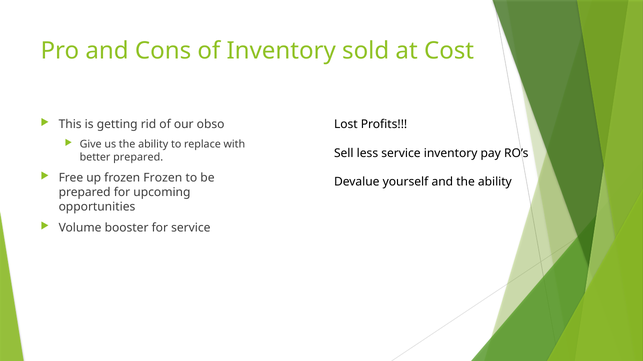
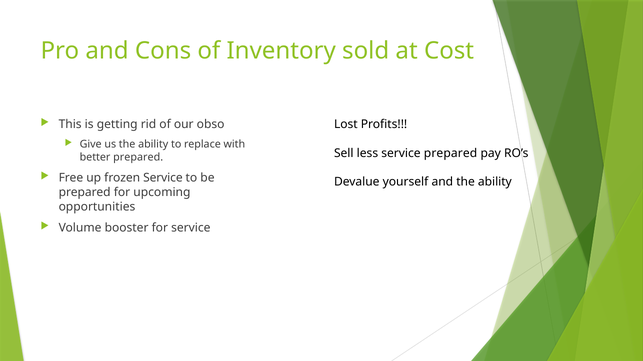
service inventory: inventory -> prepared
frozen Frozen: Frozen -> Service
